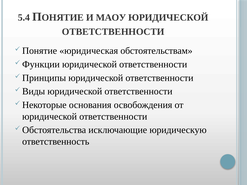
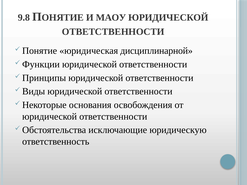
5.4: 5.4 -> 9.8
обстоятельствам: обстоятельствам -> дисциплинарной
